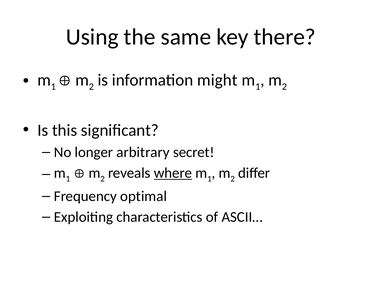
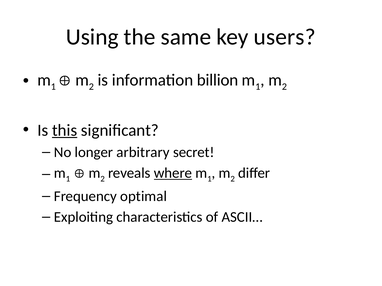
there: there -> users
might: might -> billion
this underline: none -> present
